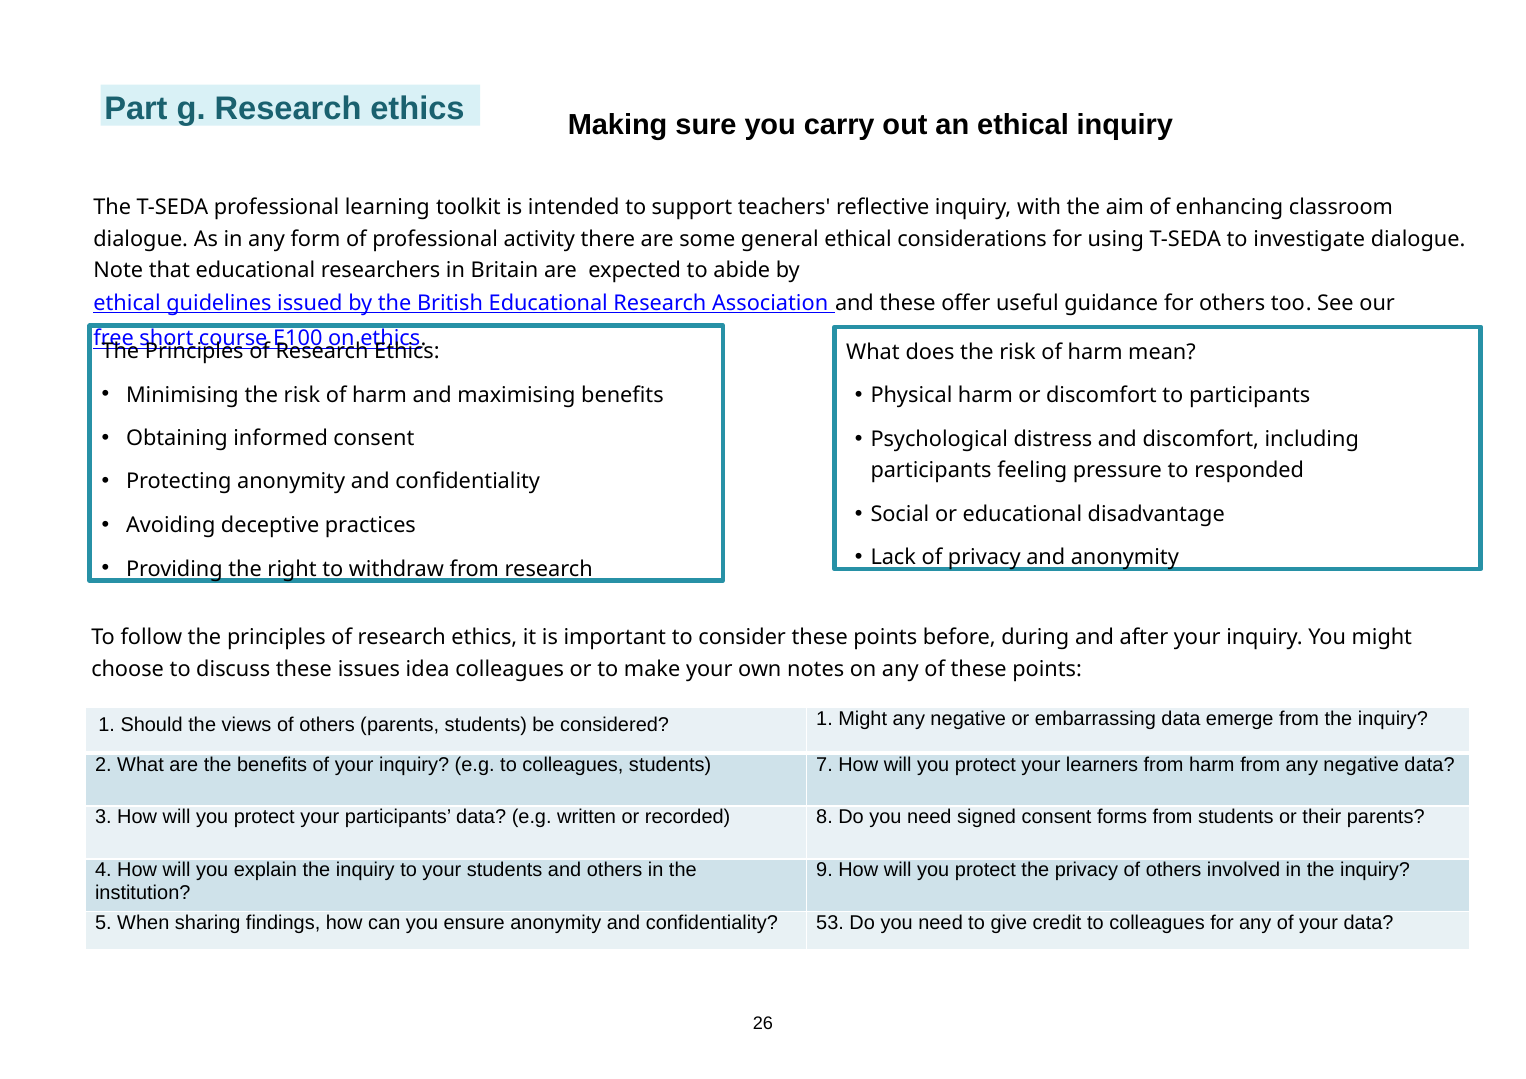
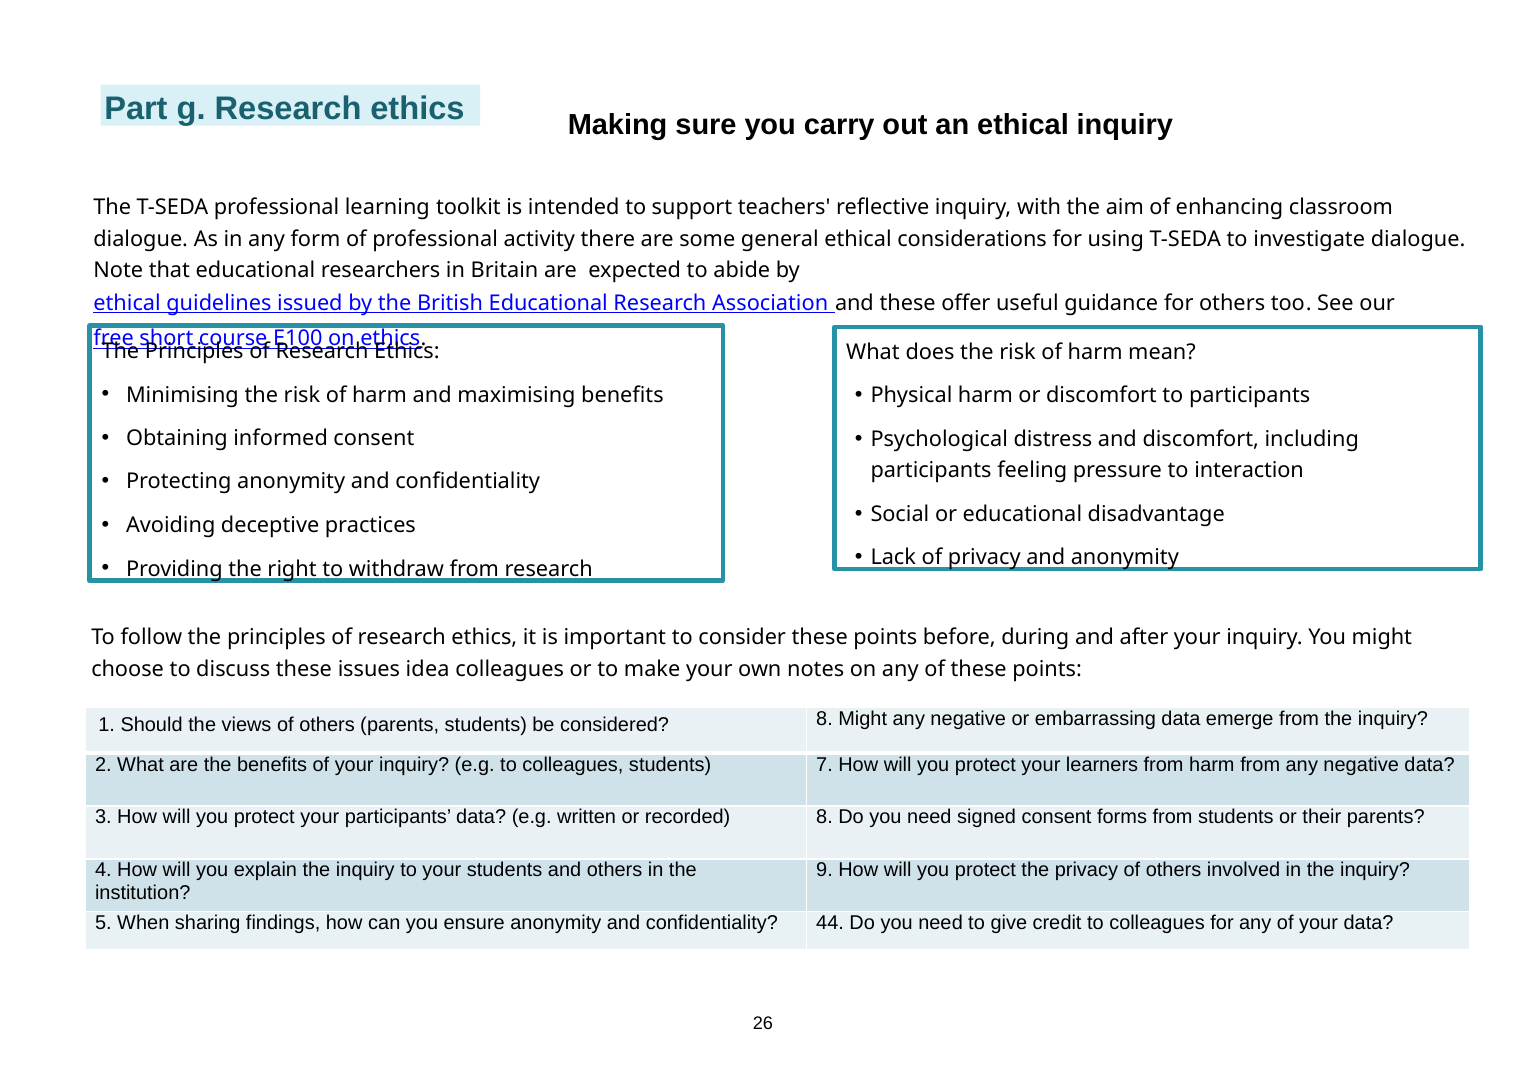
responded: responded -> interaction
considered 1: 1 -> 8
53: 53 -> 44
